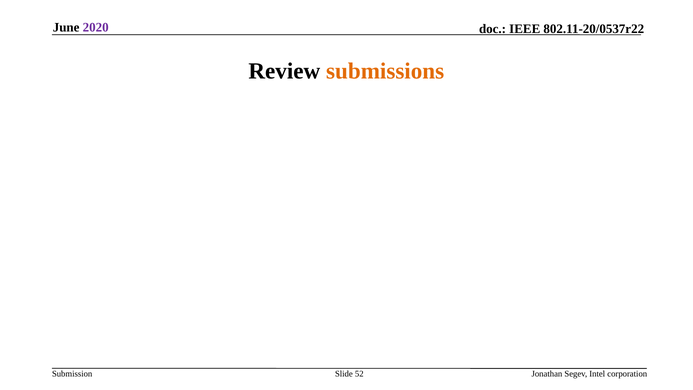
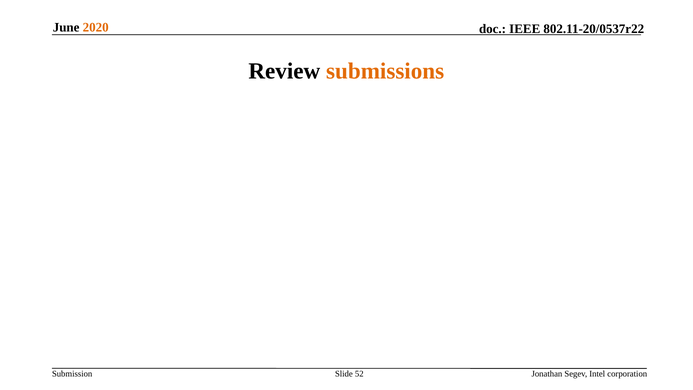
2020 colour: purple -> orange
